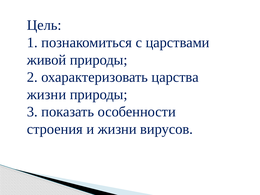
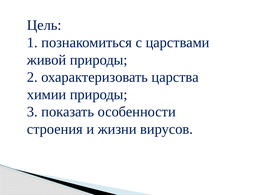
жизни at (47, 94): жизни -> химии
